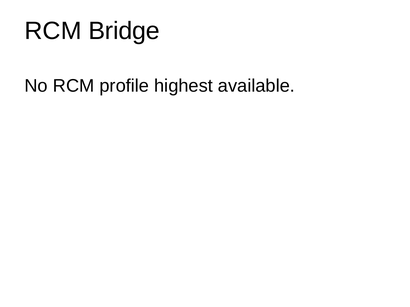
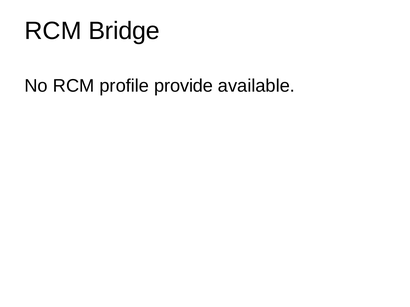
highest: highest -> provide
